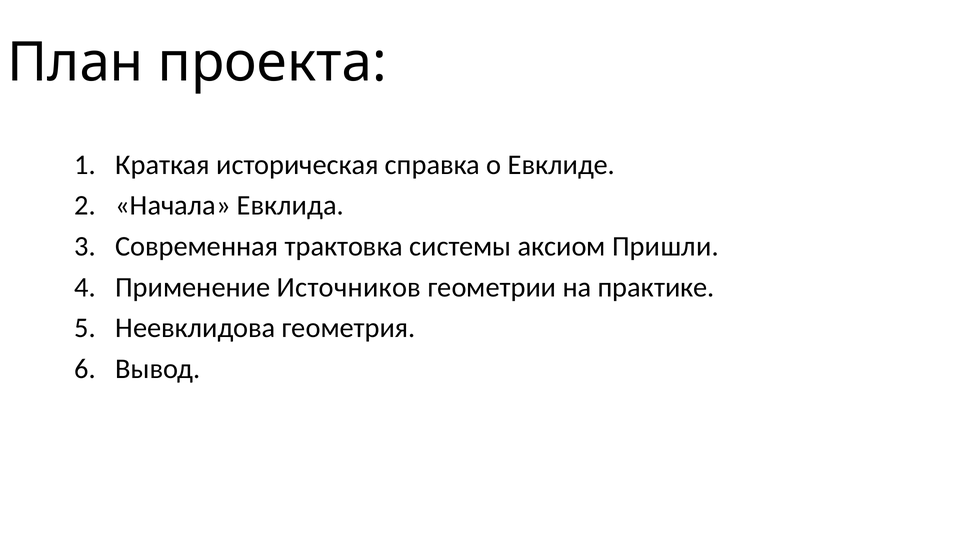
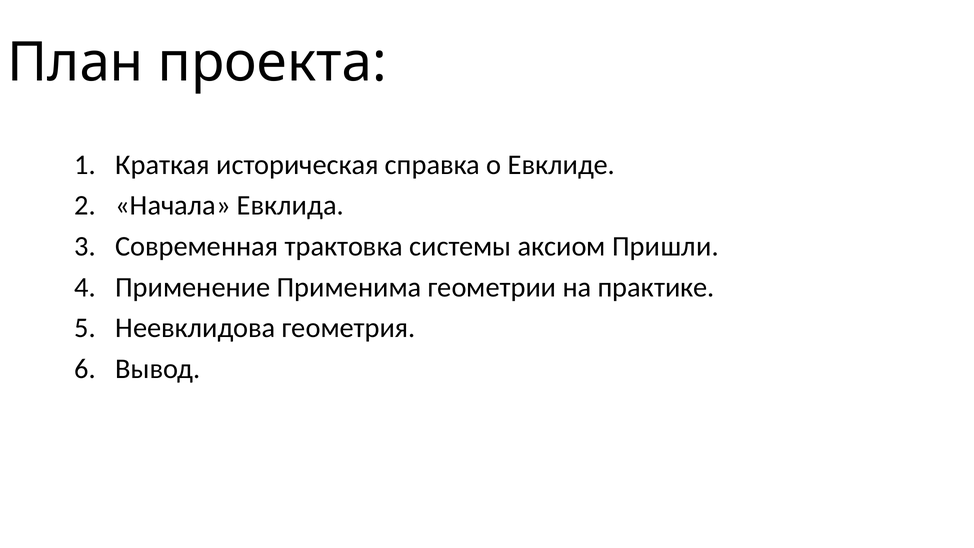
Источников: Источников -> Применима
